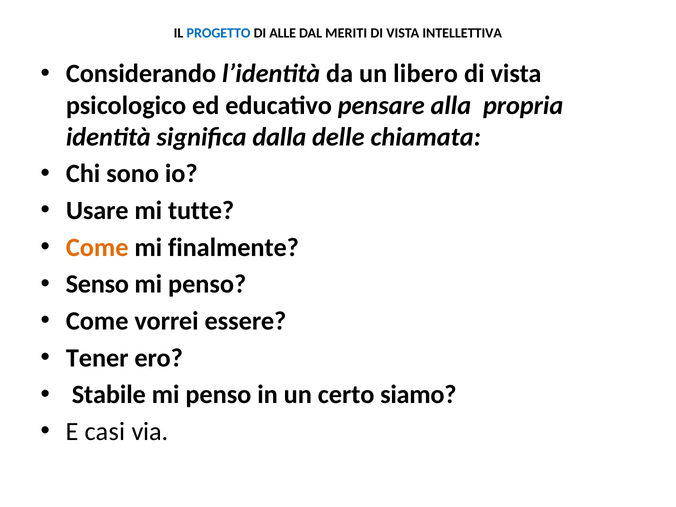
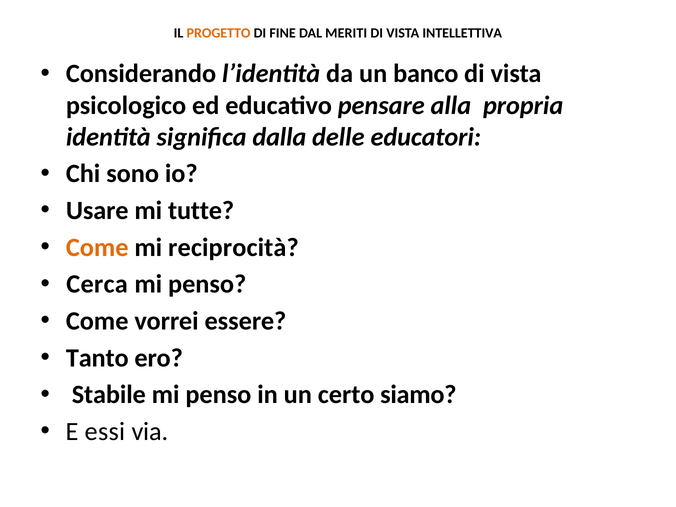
PROGETTO colour: blue -> orange
ALLE: ALLE -> FINE
libero: libero -> banco
chiamata: chiamata -> educatori
finalmente: finalmente -> reciprocità
Senso: Senso -> Cerca
Tener: Tener -> Tanto
casi: casi -> essi
